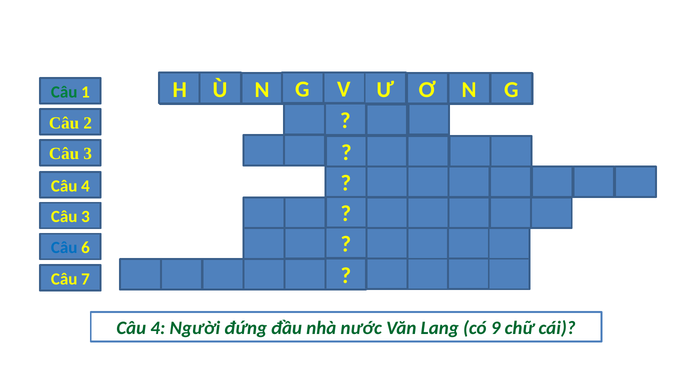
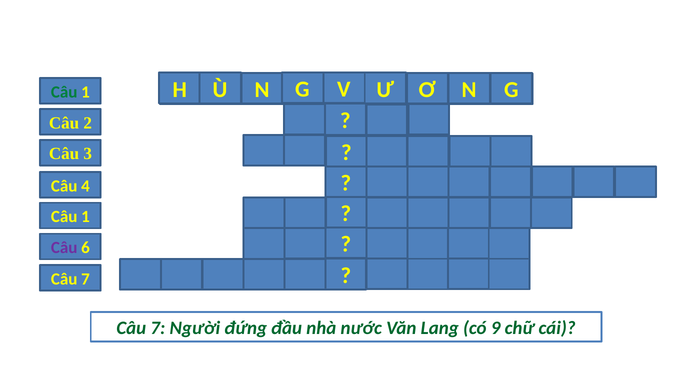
3 at (86, 217): 3 -> 1
Câu at (64, 248) colour: blue -> purple
4 at (158, 328): 4 -> 7
